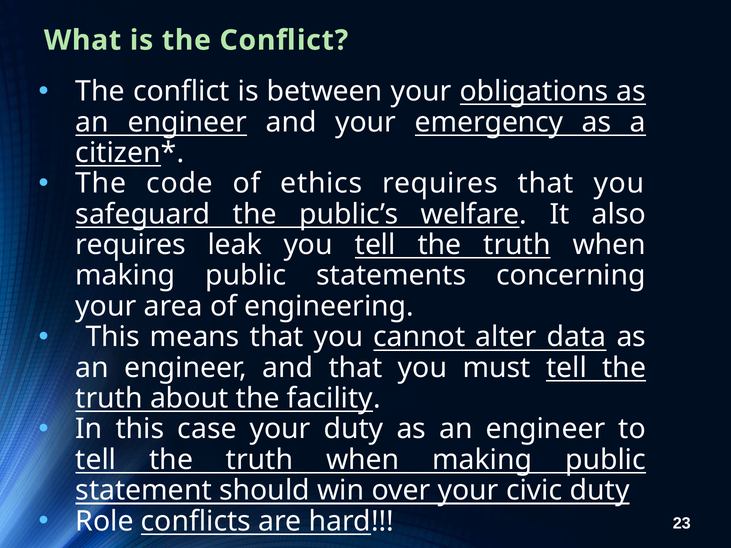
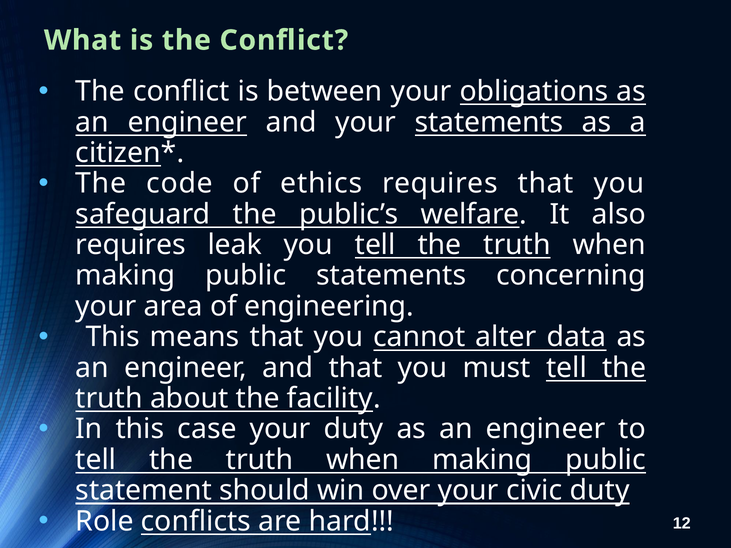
your emergency: emergency -> statements
23: 23 -> 12
